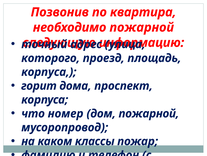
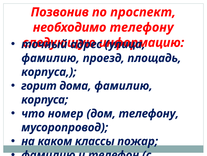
квартира: квартира -> проспект
необходимо пожарной: пожарной -> телефону
которого at (51, 58): которого -> фамилию
дома проспект: проспект -> фамилию
дом пожарной: пожарной -> телефону
